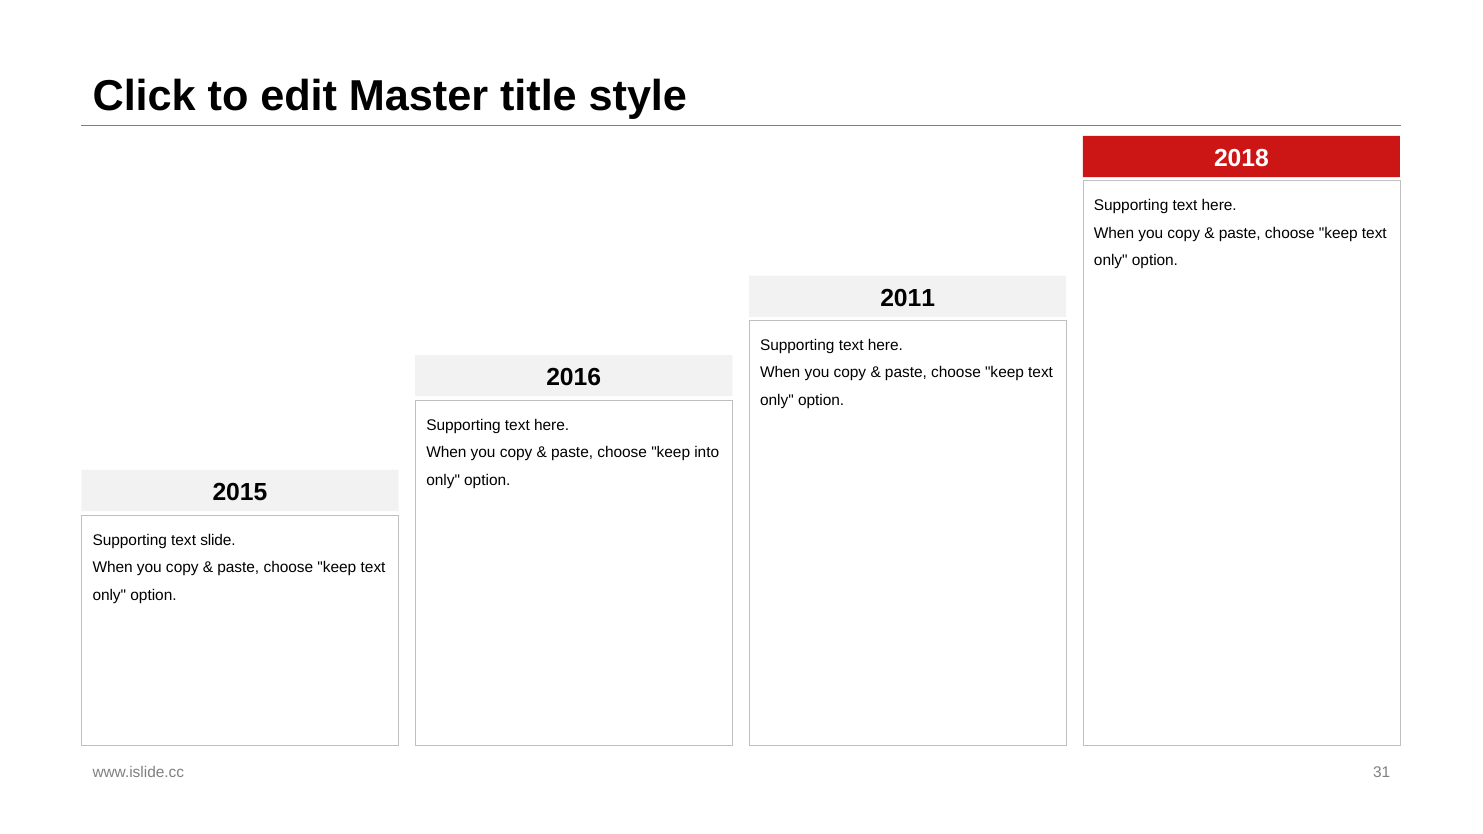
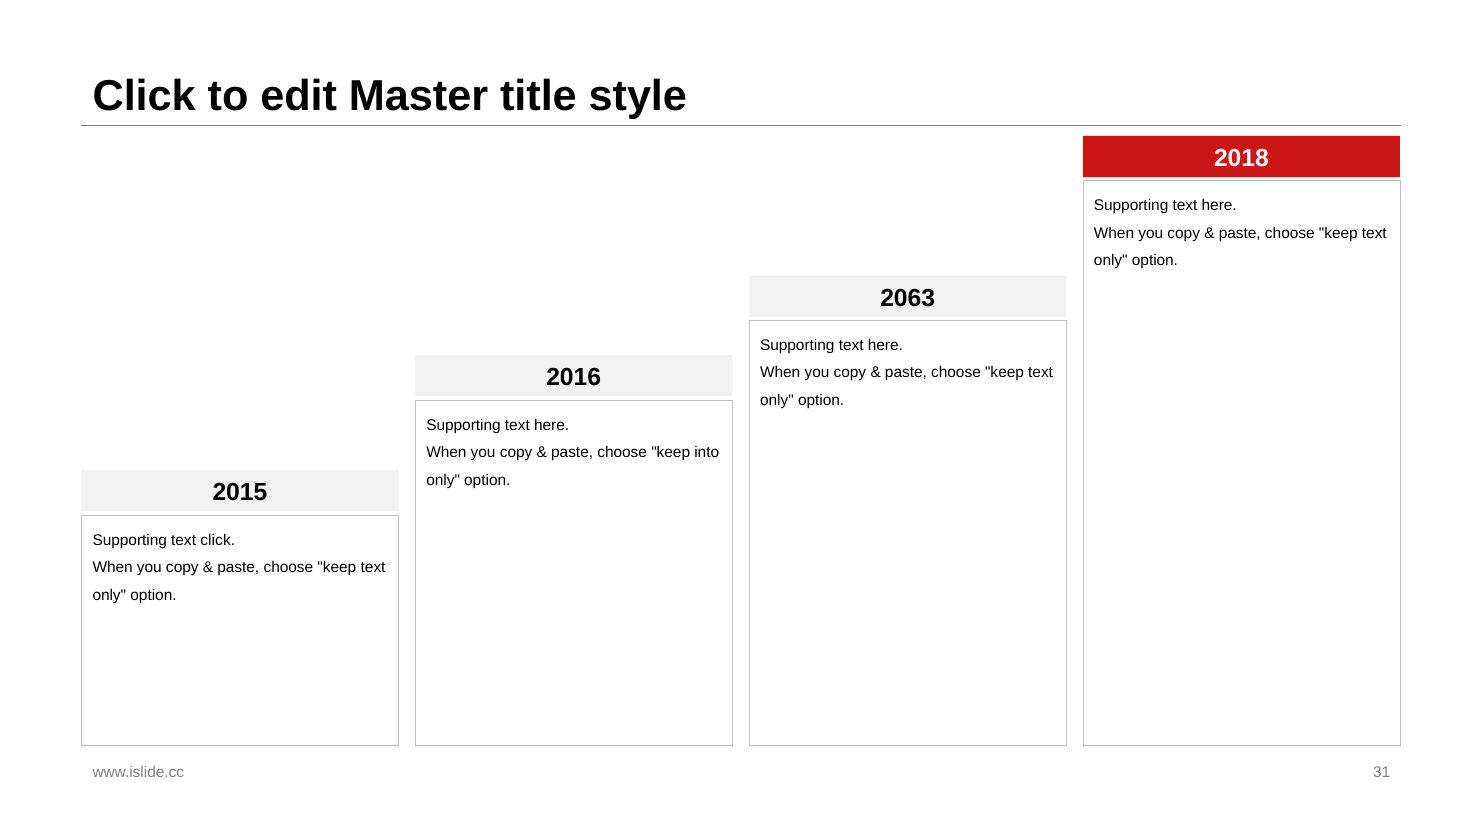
2011: 2011 -> 2063
text slide: slide -> click
